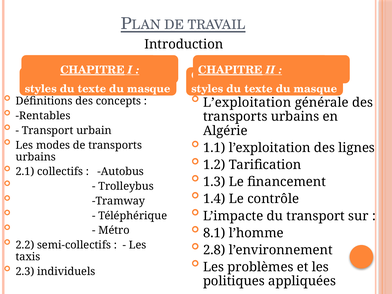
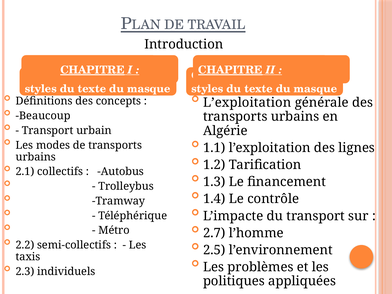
Rentables: Rentables -> Beaucoup
8.1: 8.1 -> 2.7
2.8: 2.8 -> 2.5
